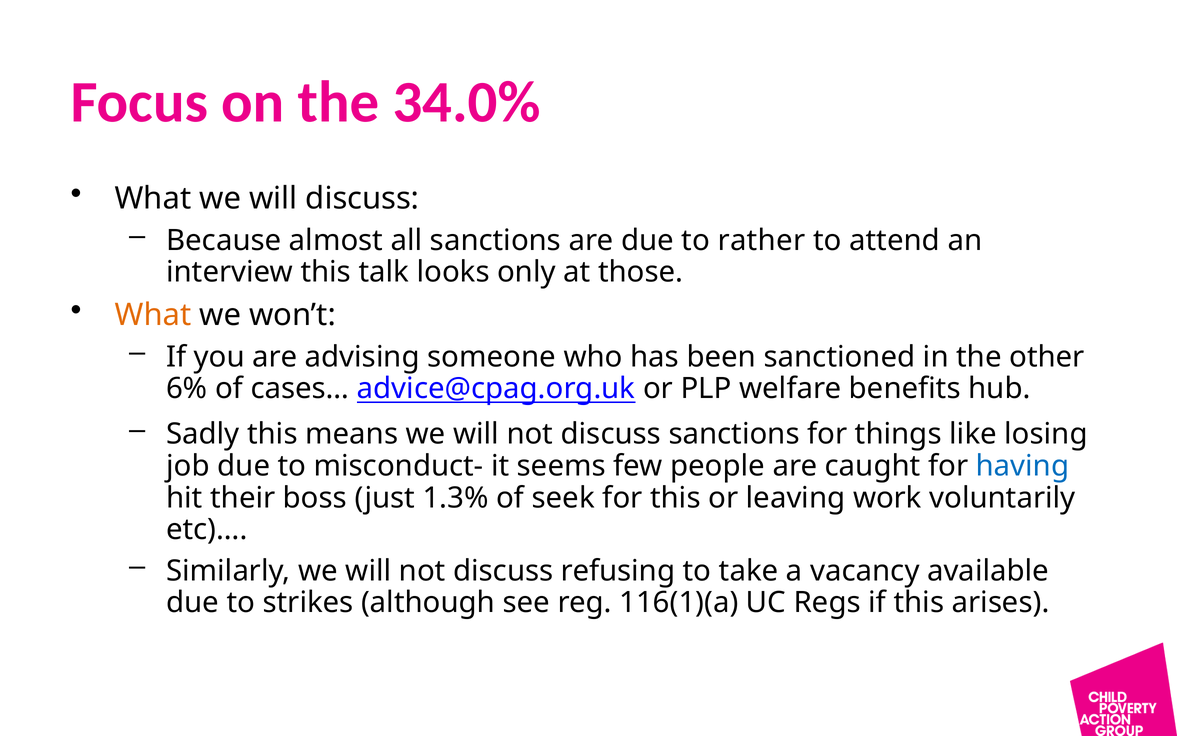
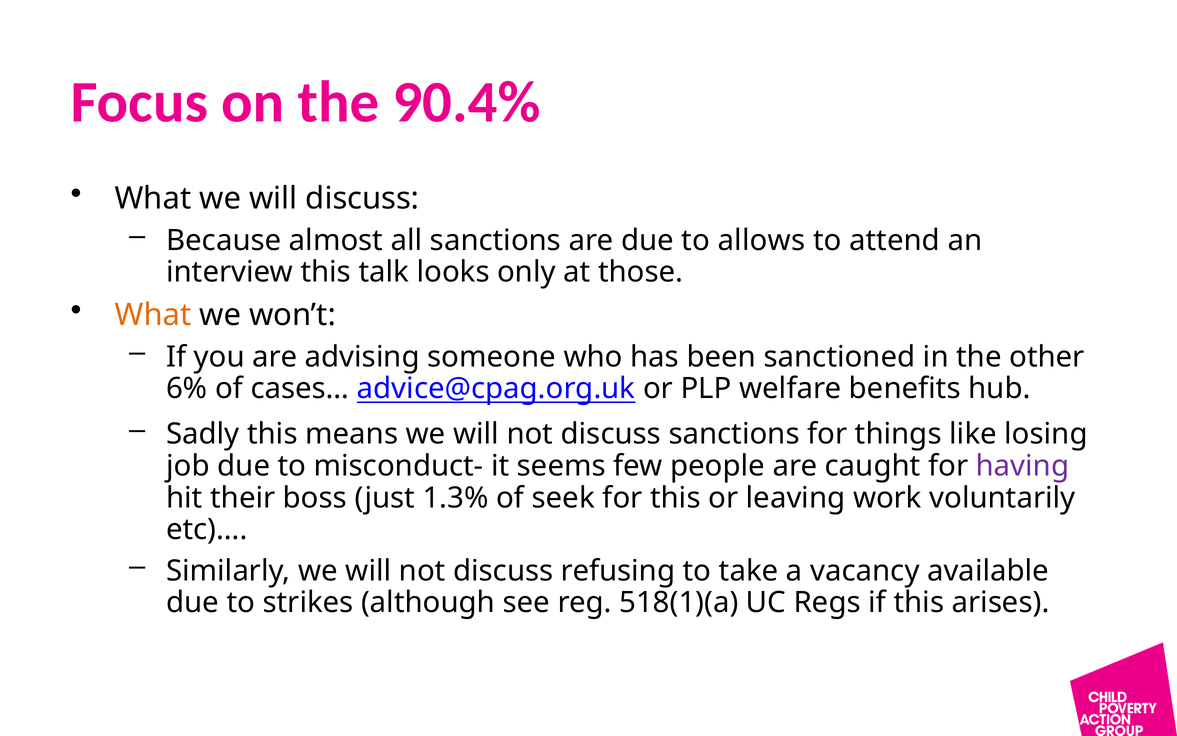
34.0%: 34.0% -> 90.4%
rather: rather -> allows
having colour: blue -> purple
116(1)(a: 116(1)(a -> 518(1)(a
